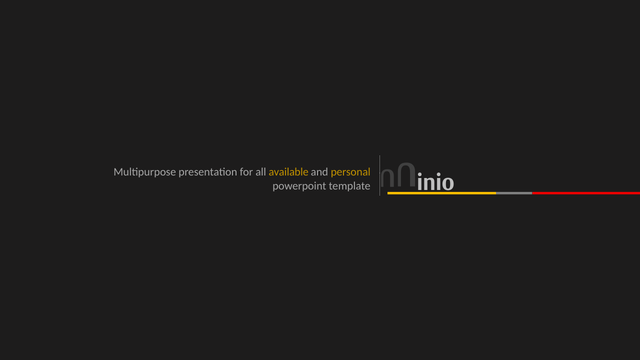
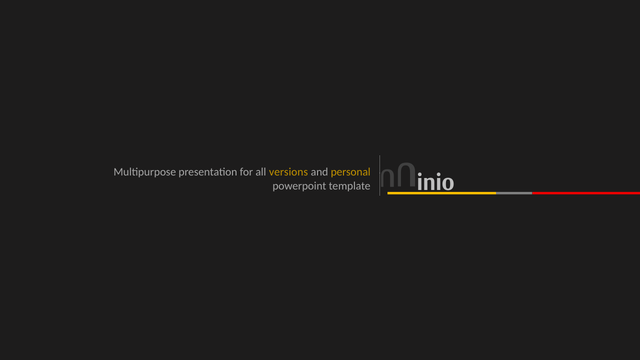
available: available -> versions
